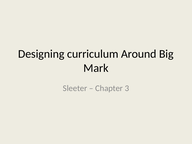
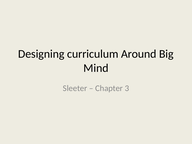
Mark: Mark -> Mind
